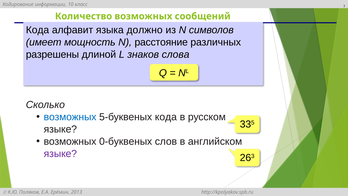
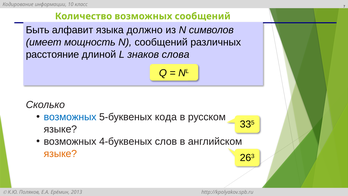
Кода at (38, 30): Кода -> Быть
N расстояние: расстояние -> сообщений
разрешены: разрешены -> расстояние
0-буквеных: 0-буквеных -> 4-буквеных
языке at (60, 153) colour: purple -> orange
